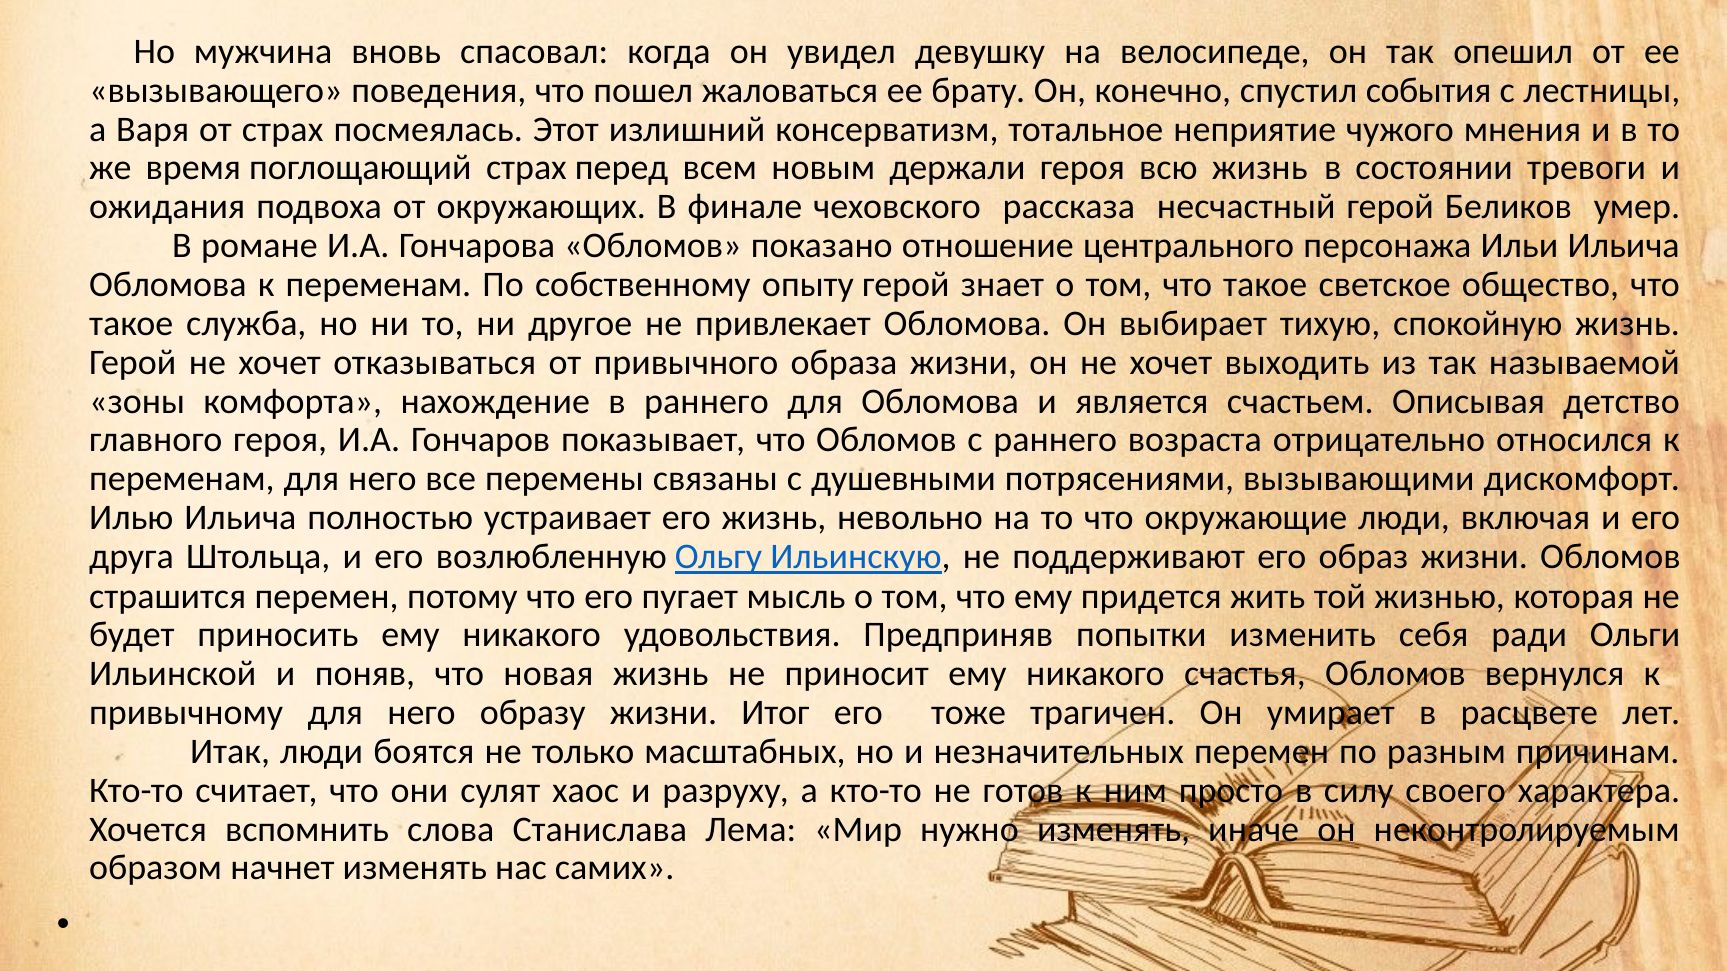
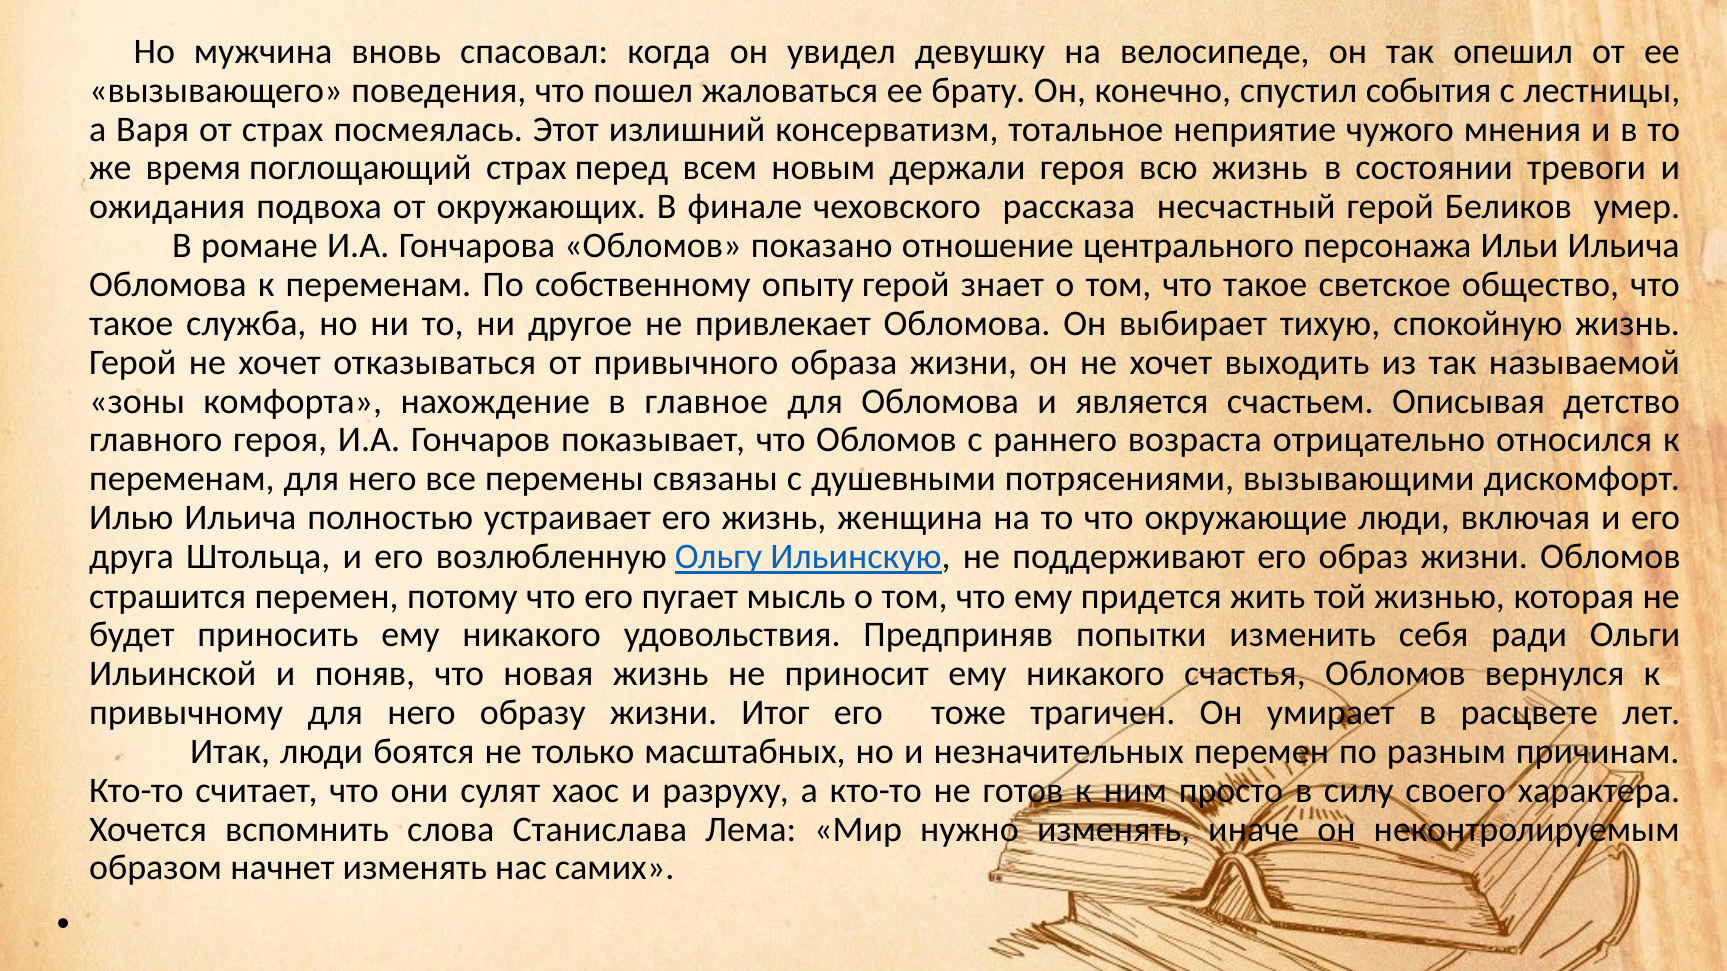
в раннего: раннего -> главное
невольно: невольно -> женщина
